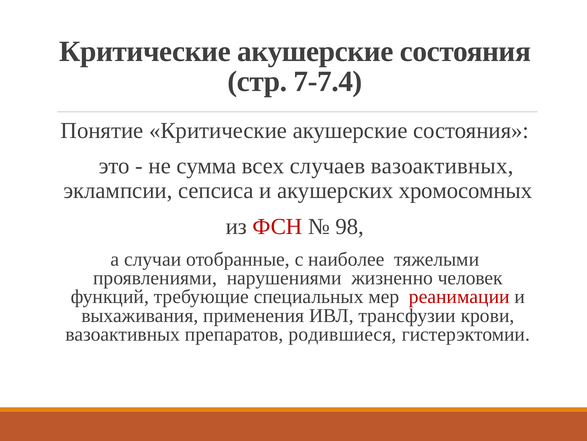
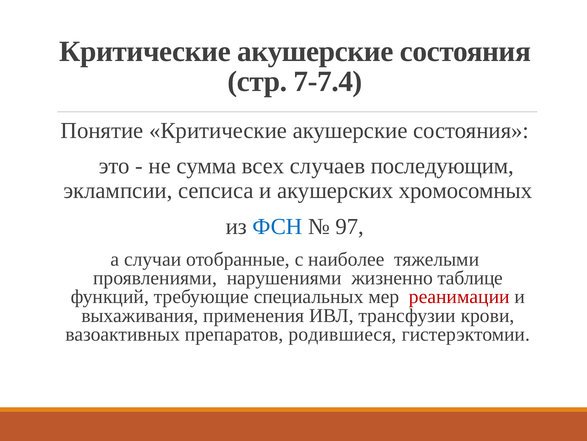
случаев вазоактивных: вазоактивных -> последующим
ФСН colour: red -> blue
98: 98 -> 97
человек: человек -> таблице
